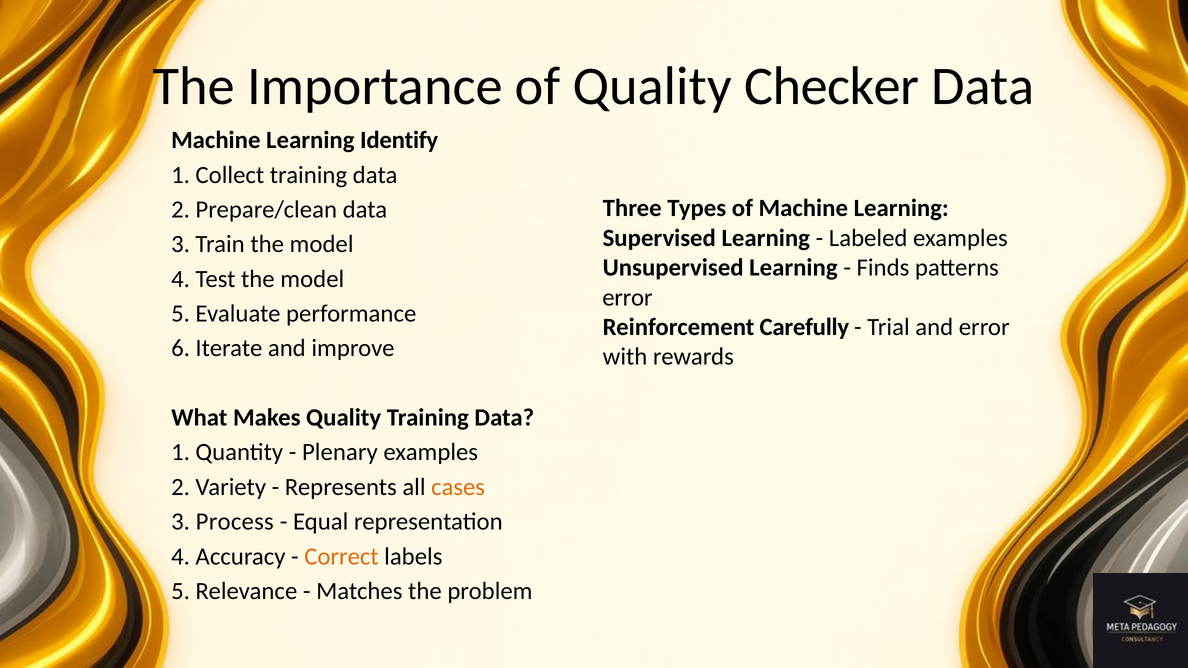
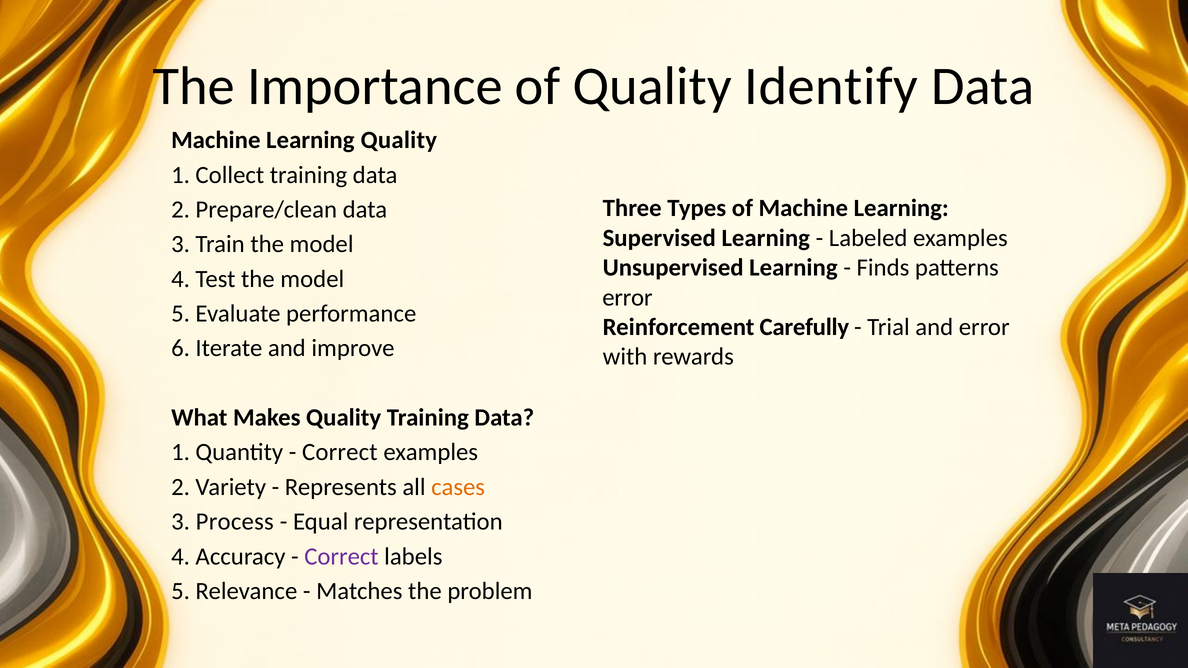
Checker: Checker -> Identify
Learning Identify: Identify -> Quality
Plenary at (340, 452): Plenary -> Correct
Correct at (341, 557) colour: orange -> purple
